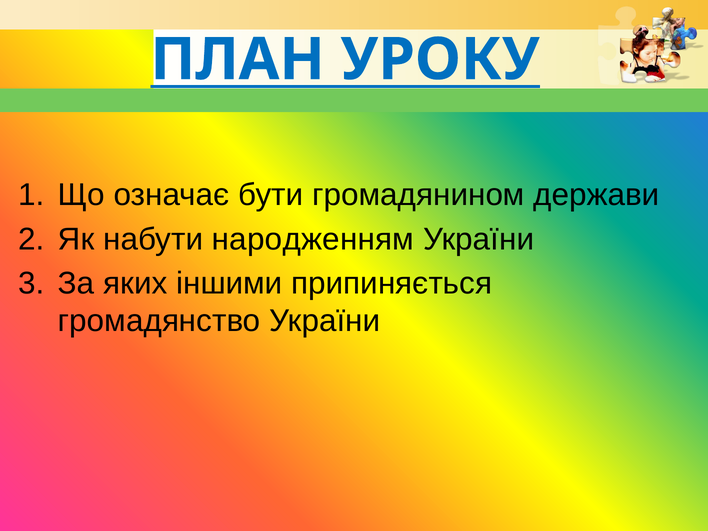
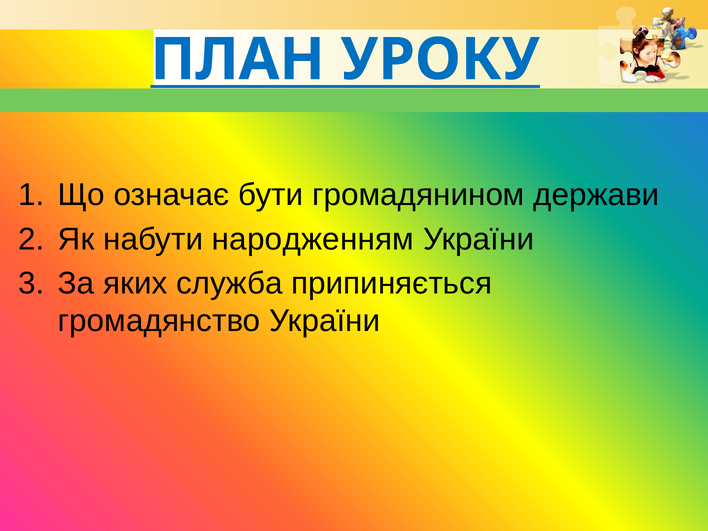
іншими: іншими -> служба
